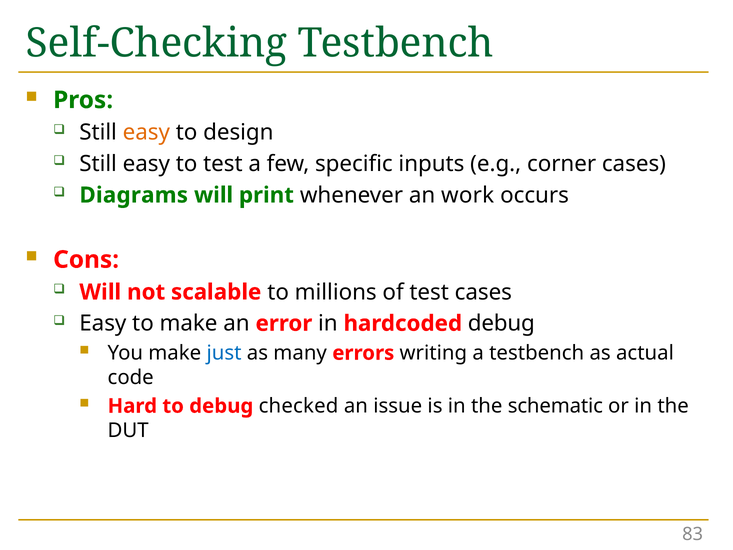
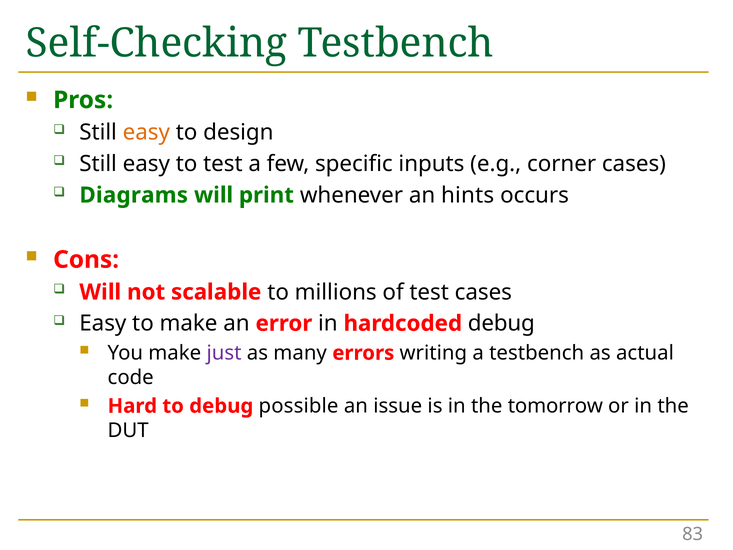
work: work -> hints
just colour: blue -> purple
checked: checked -> possible
schematic: schematic -> tomorrow
